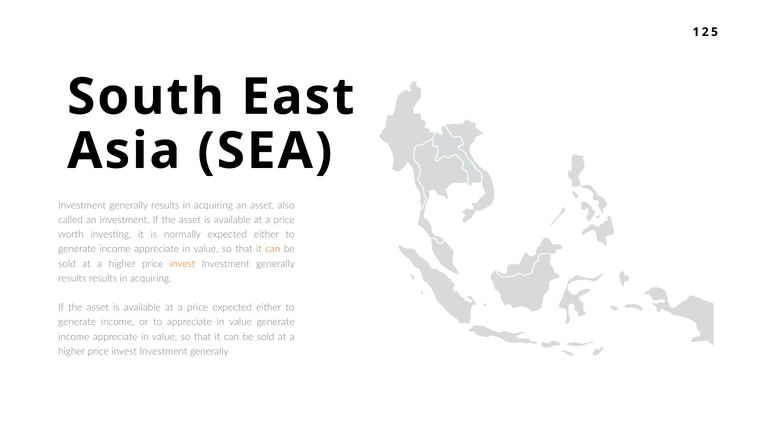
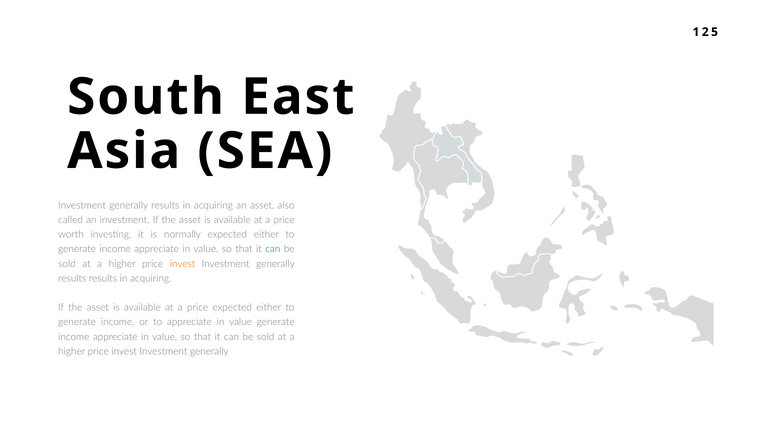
can at (273, 249) colour: orange -> blue
